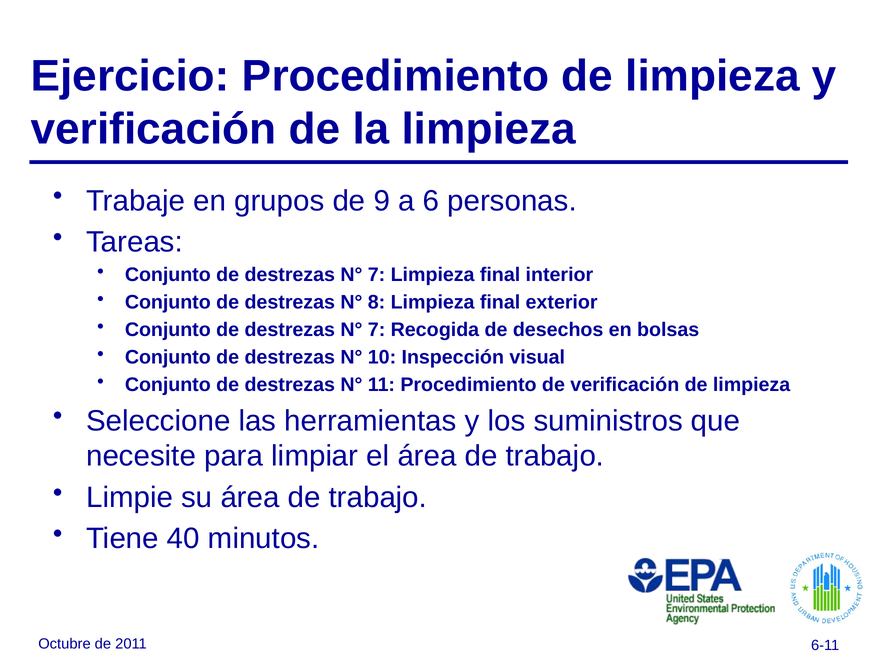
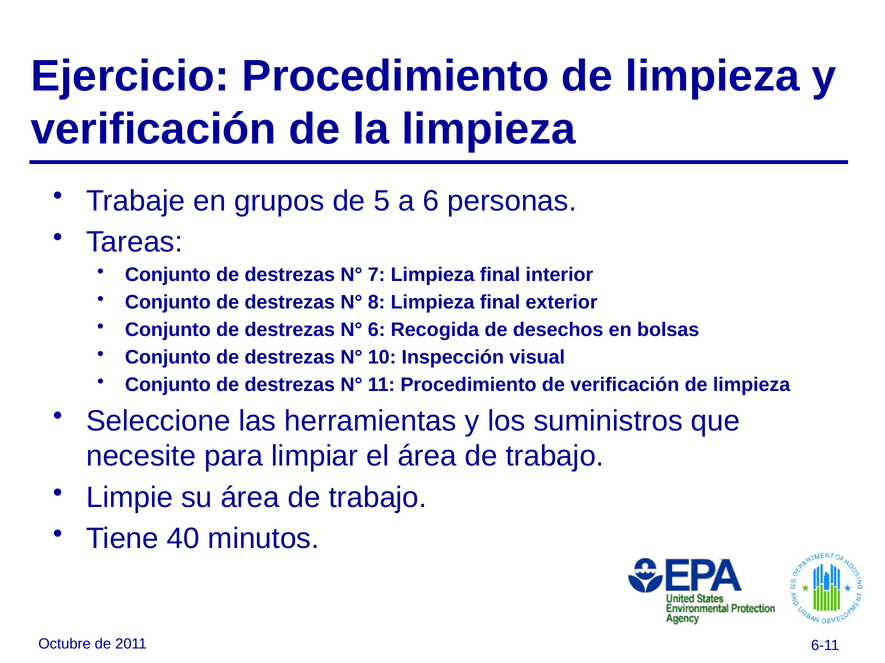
9: 9 -> 5
7 at (377, 330): 7 -> 6
